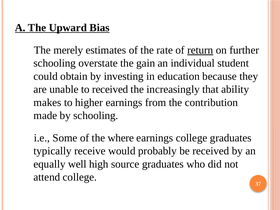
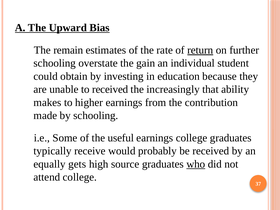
merely: merely -> remain
where: where -> useful
well: well -> gets
who underline: none -> present
